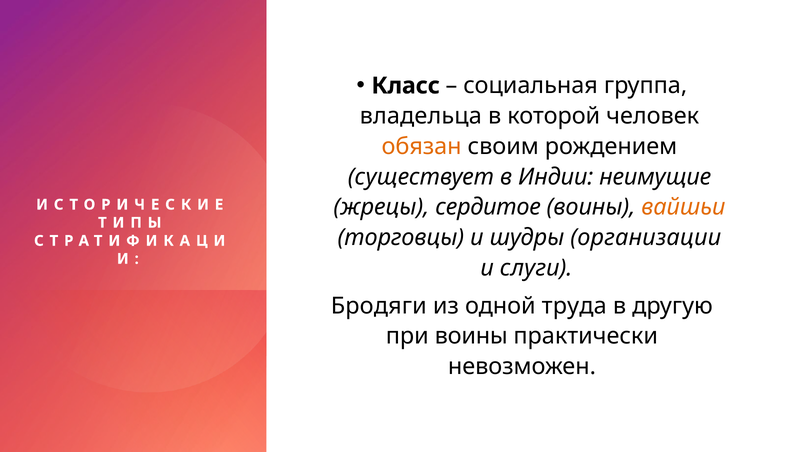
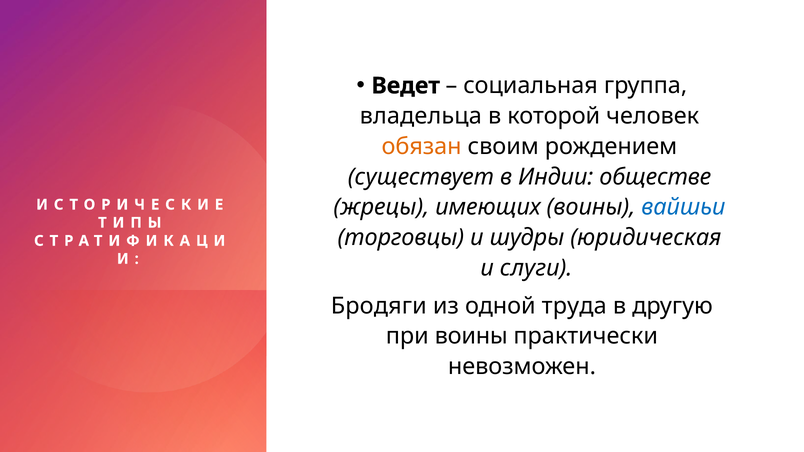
Класс: Класс -> Ведет
неимущие: неимущие -> обществе
сердитое: сердитое -> имеющих
вайшьи colour: orange -> blue
организации: организации -> юридическая
